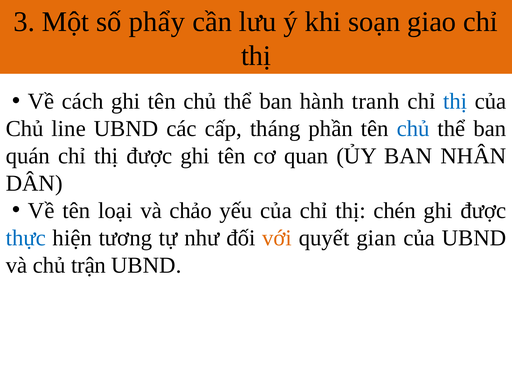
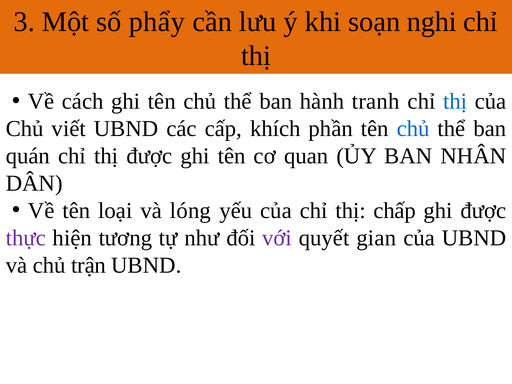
giao: giao -> nghi
line: line -> viết
tháng: tháng -> khích
chảo: chảo -> lóng
chén: chén -> chấp
thực colour: blue -> purple
với colour: orange -> purple
